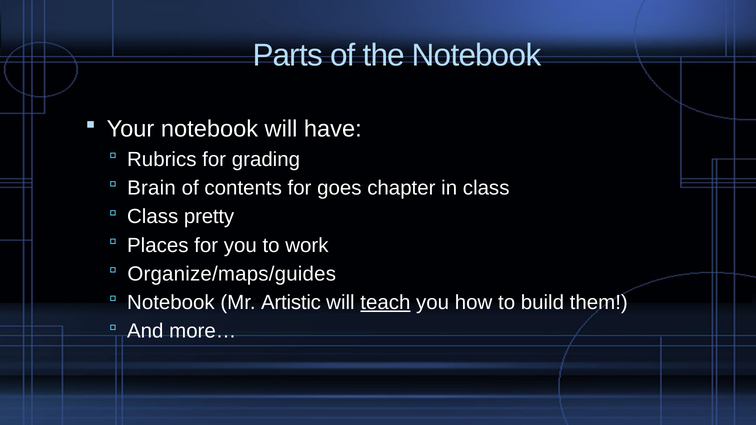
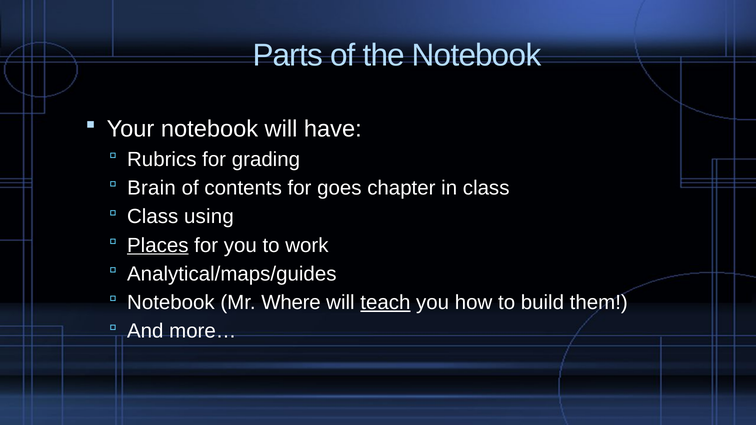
pretty: pretty -> using
Places underline: none -> present
Organize/maps/guides: Organize/maps/guides -> Analytical/maps/guides
Artistic: Artistic -> Where
